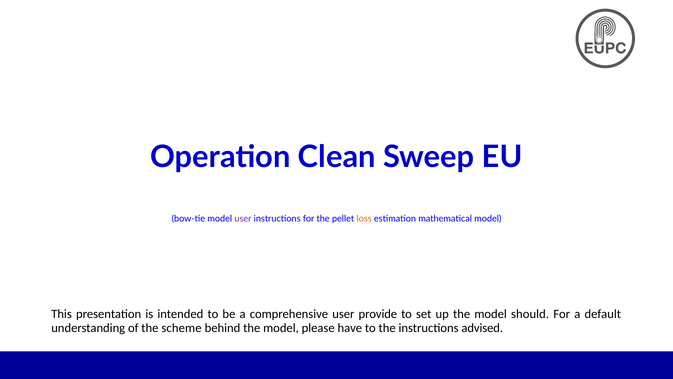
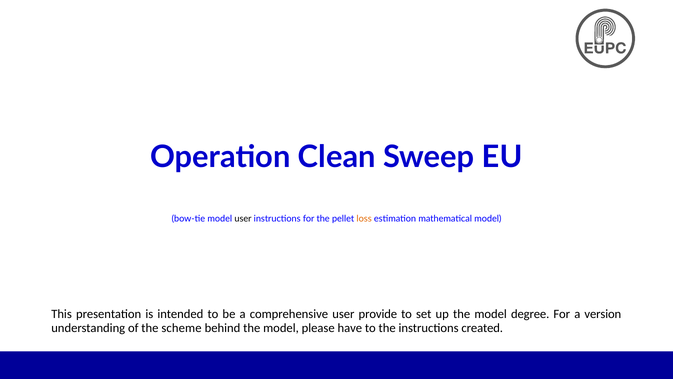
user at (243, 218) colour: purple -> black
should: should -> degree
default: default -> version
advised: advised -> created
